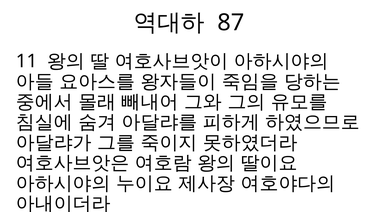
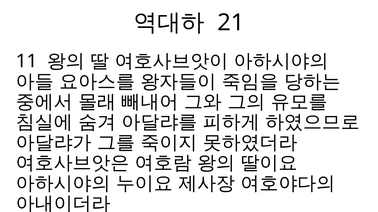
87: 87 -> 21
